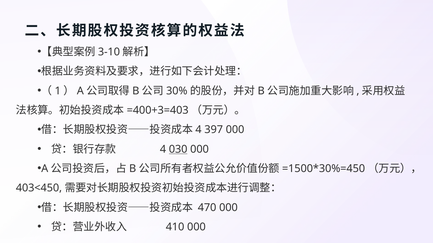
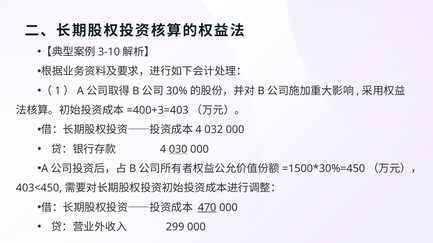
397: 397 -> 032
470 underline: none -> present
410: 410 -> 299
